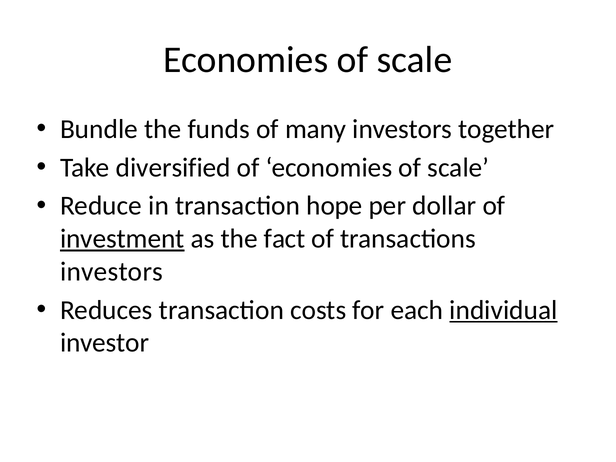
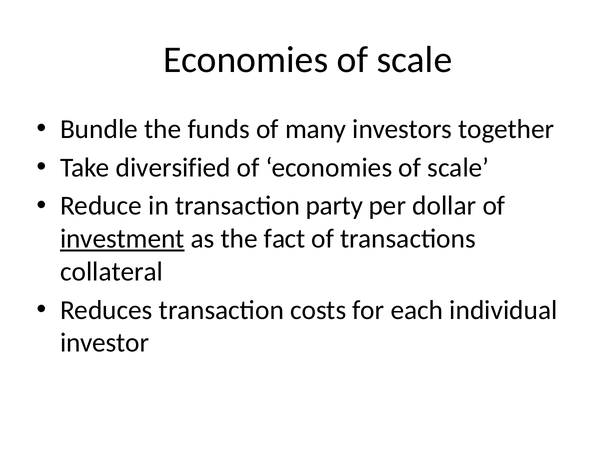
hope: hope -> party
investors at (112, 272): investors -> collateral
individual underline: present -> none
